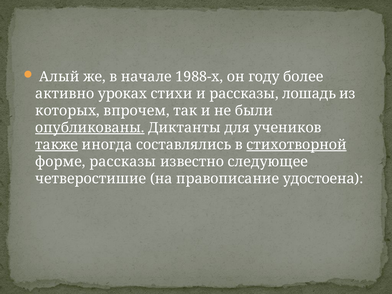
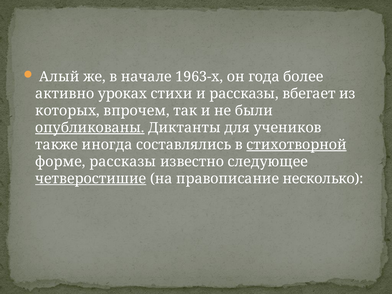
1988-х: 1988-х -> 1963-х
году: году -> года
лошадь: лошадь -> вбегает
также underline: present -> none
четверостишие underline: none -> present
удостоена: удостоена -> несколько
